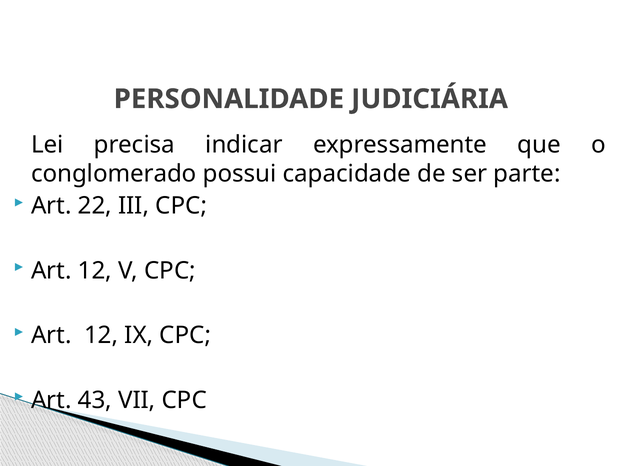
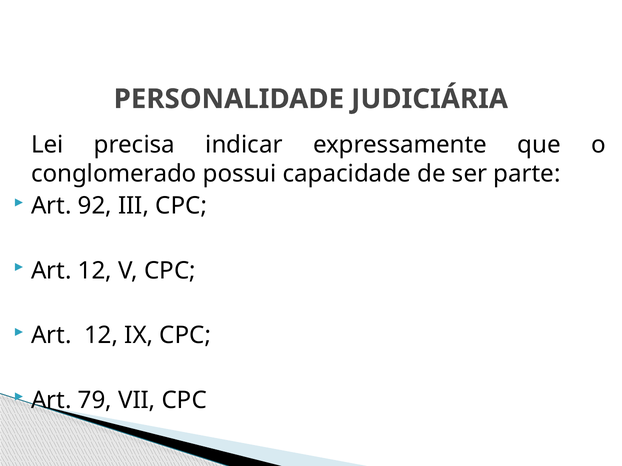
22: 22 -> 92
43: 43 -> 79
